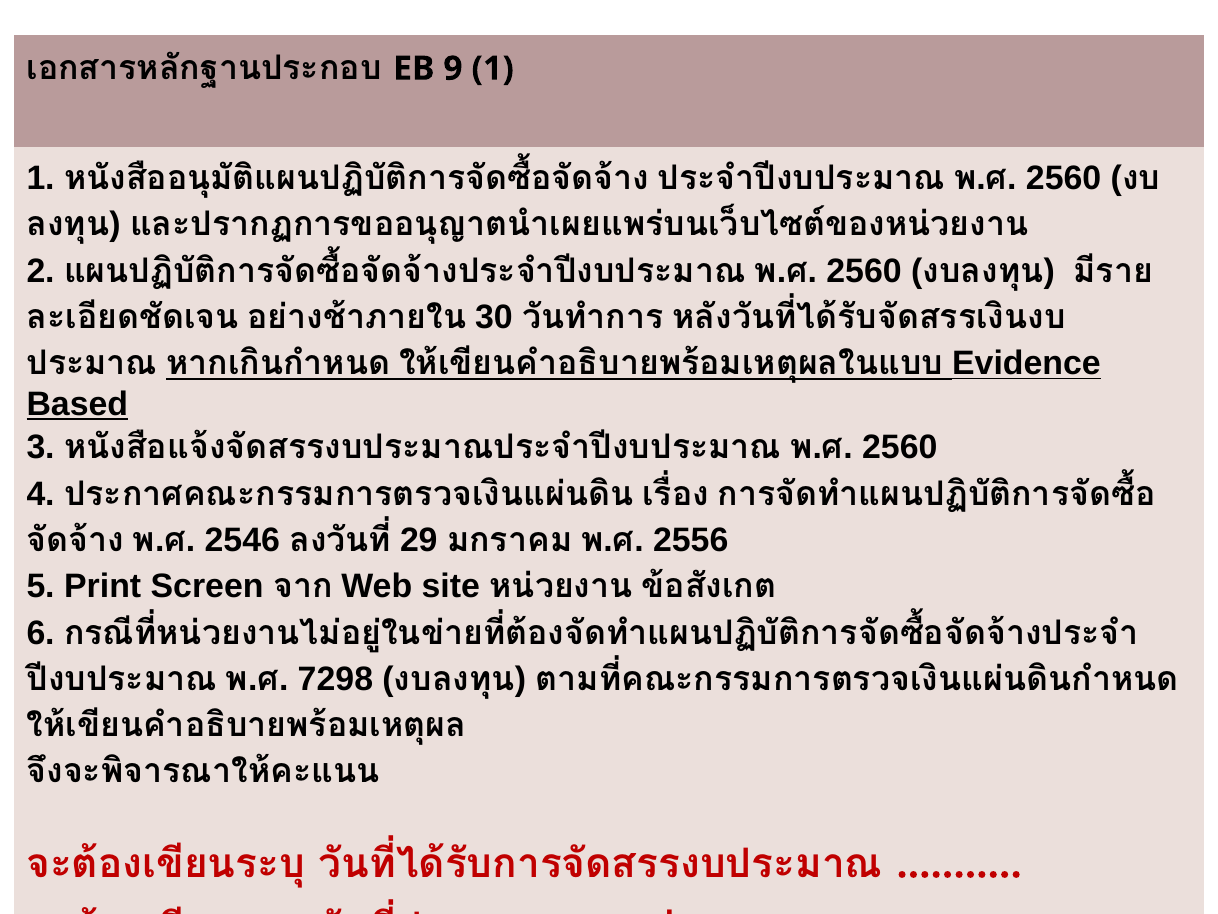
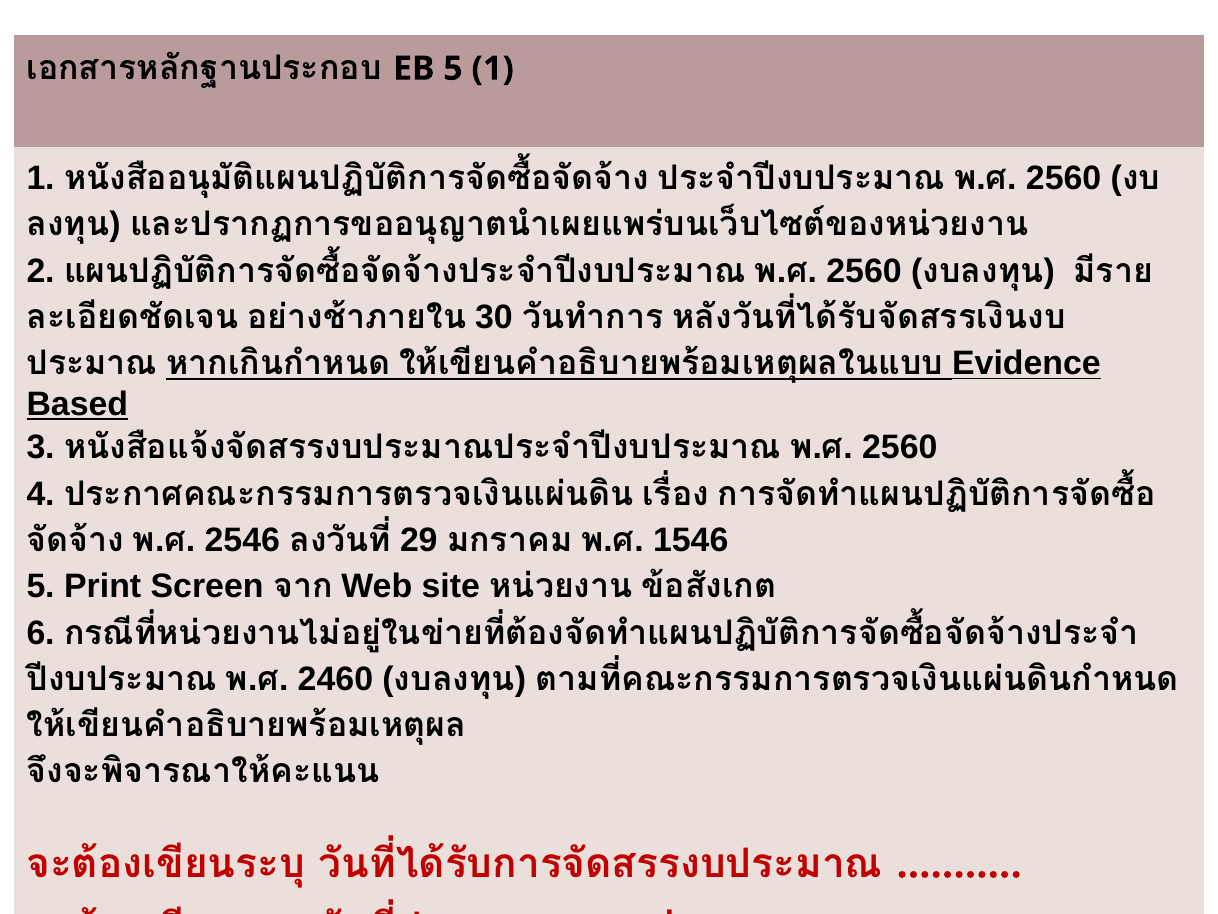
EB 9: 9 -> 5
2556: 2556 -> 1546
7298: 7298 -> 2460
